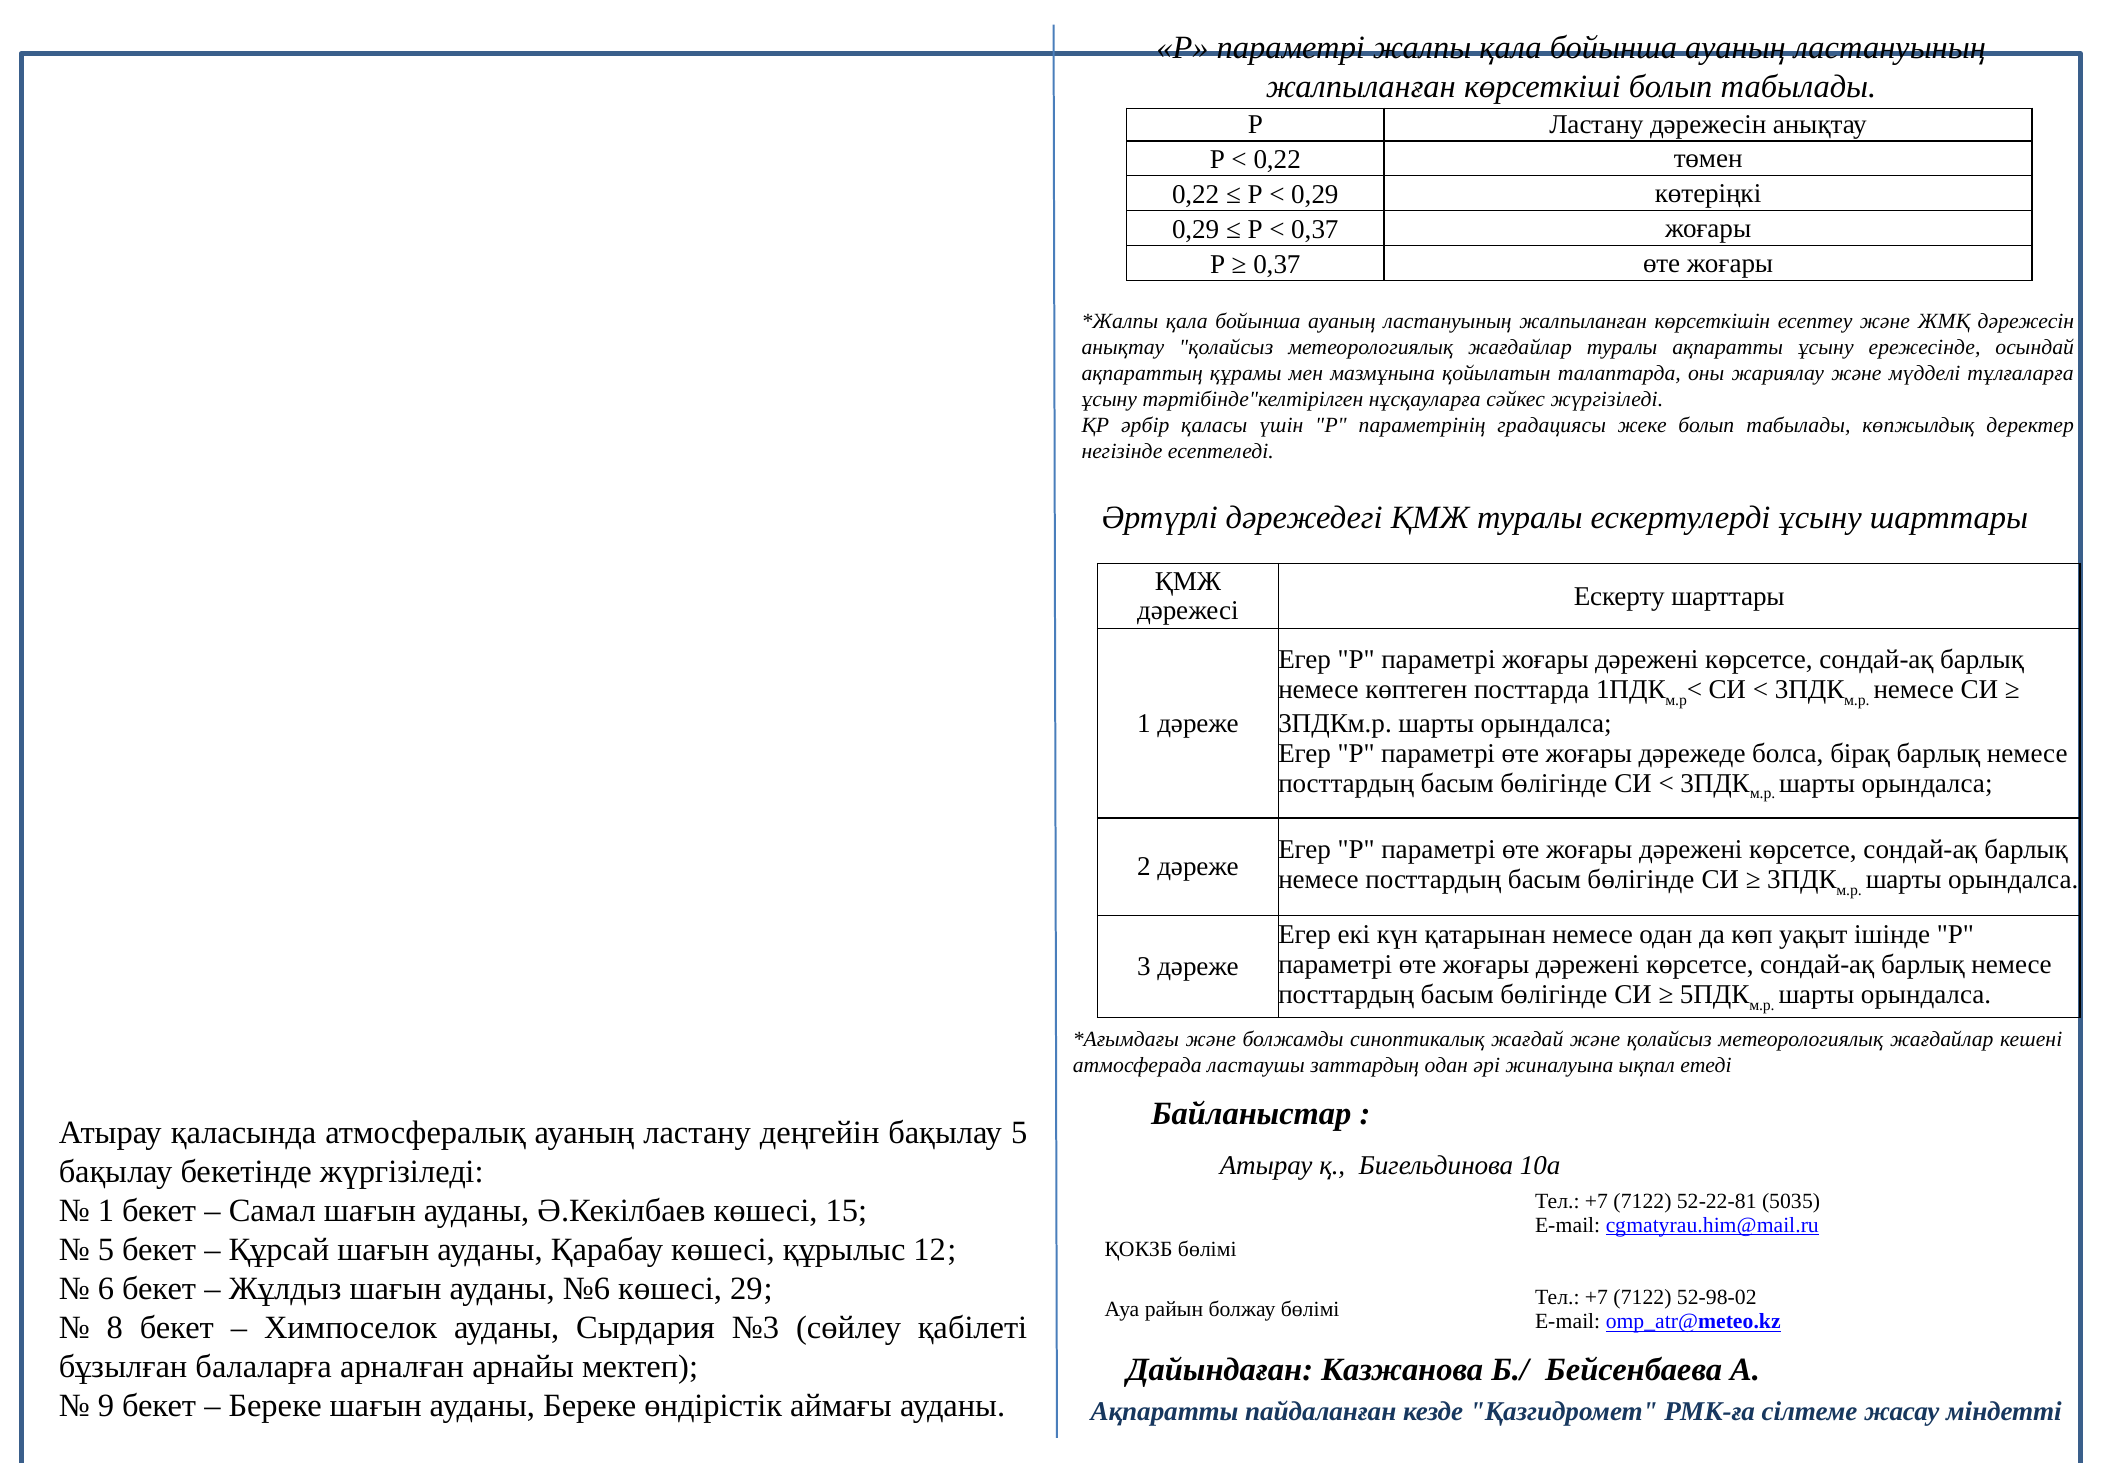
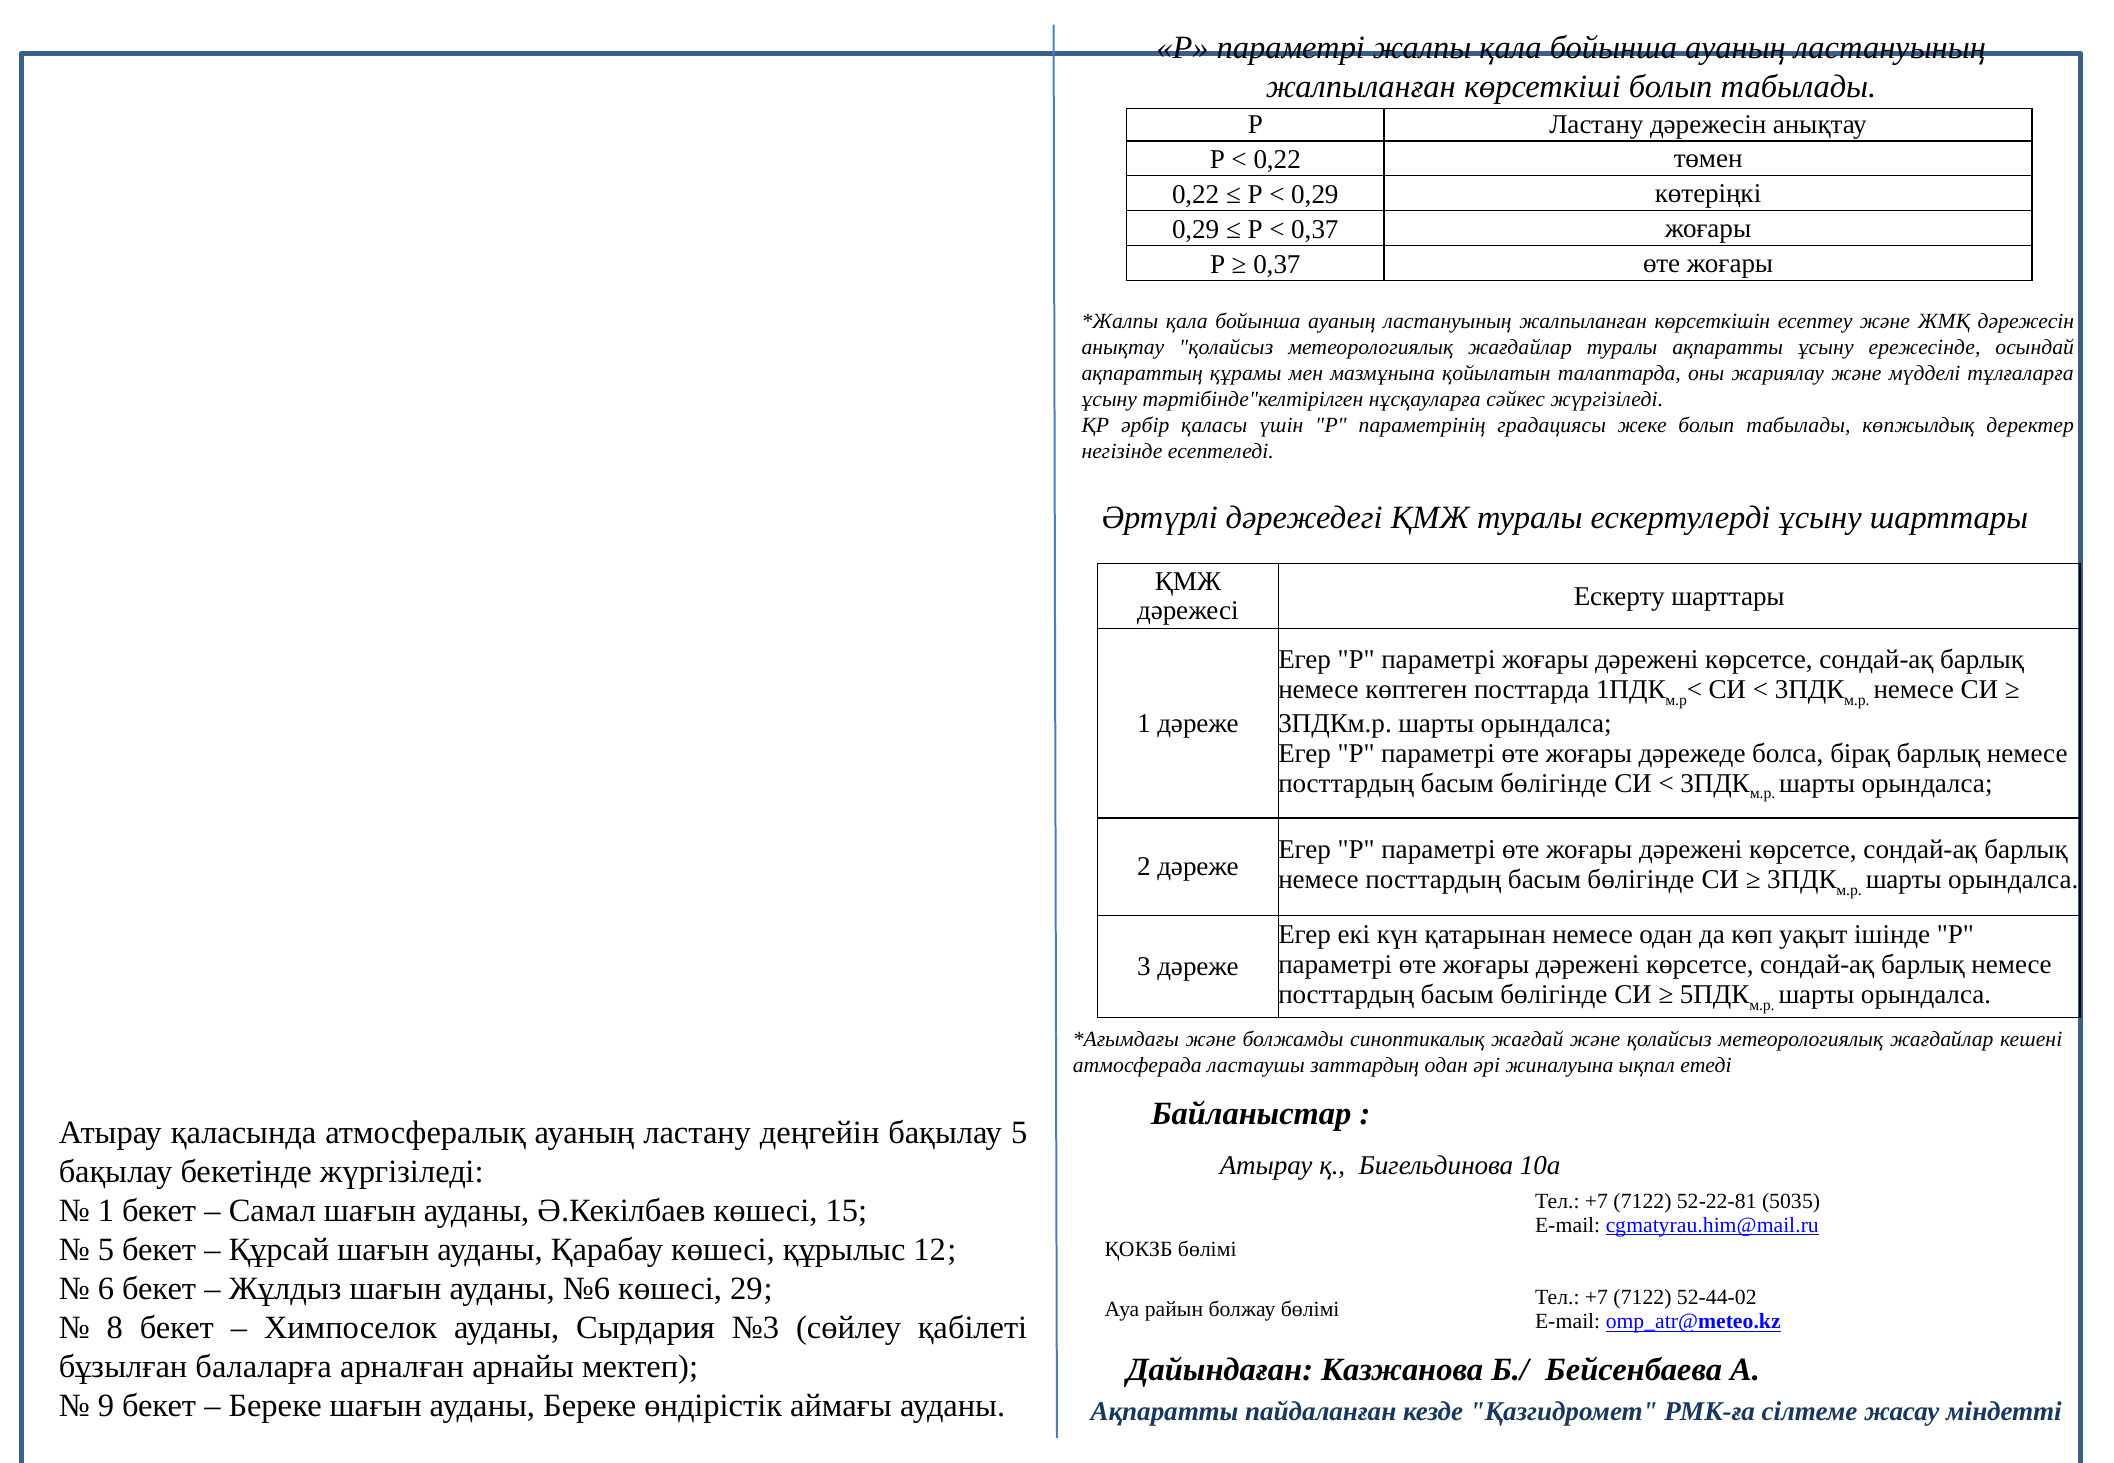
52-98-02: 52-98-02 -> 52-44-02
